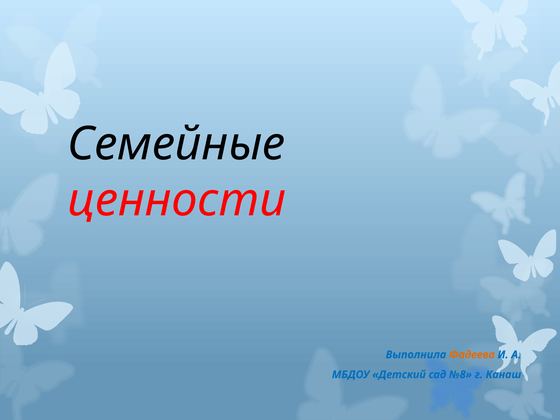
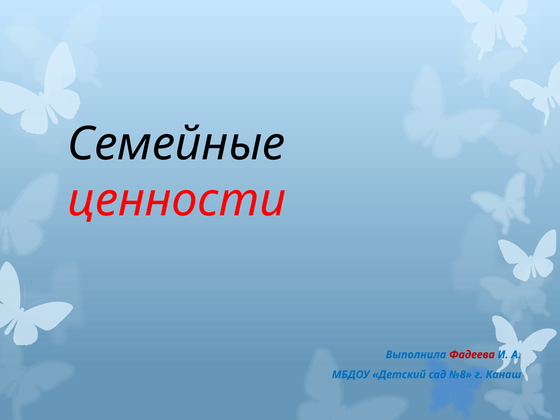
Фадеева colour: orange -> red
